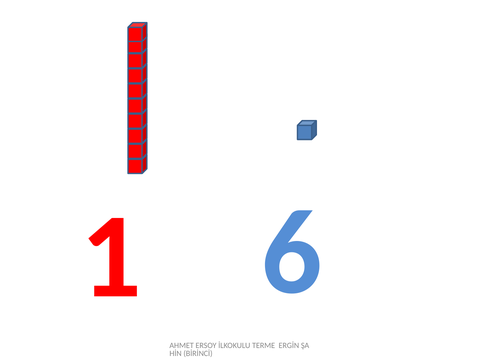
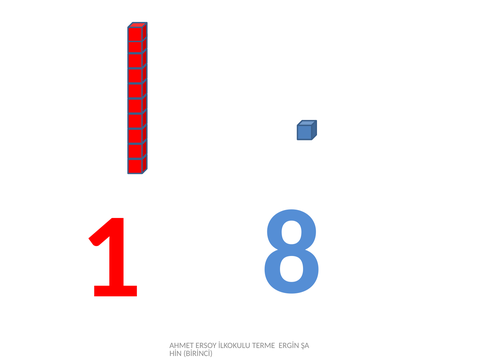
6: 6 -> 8
